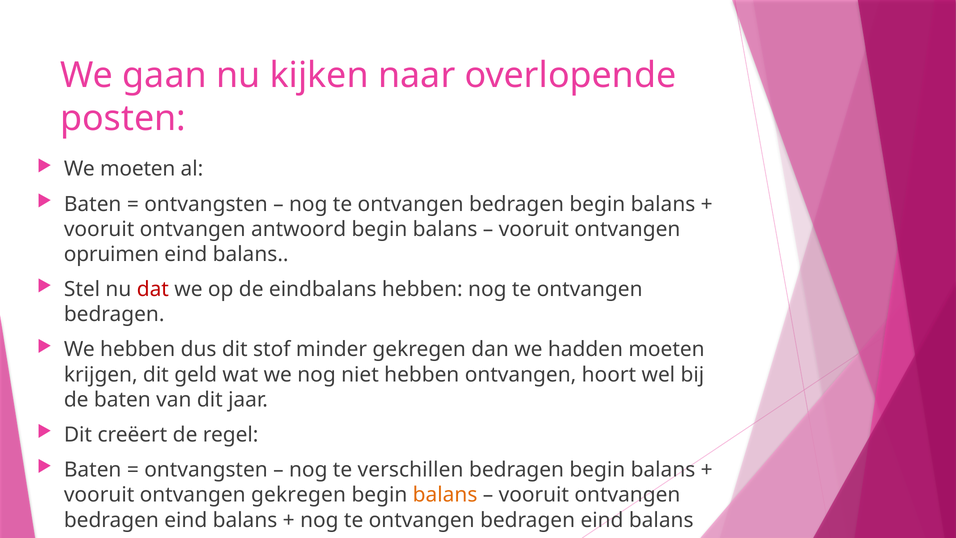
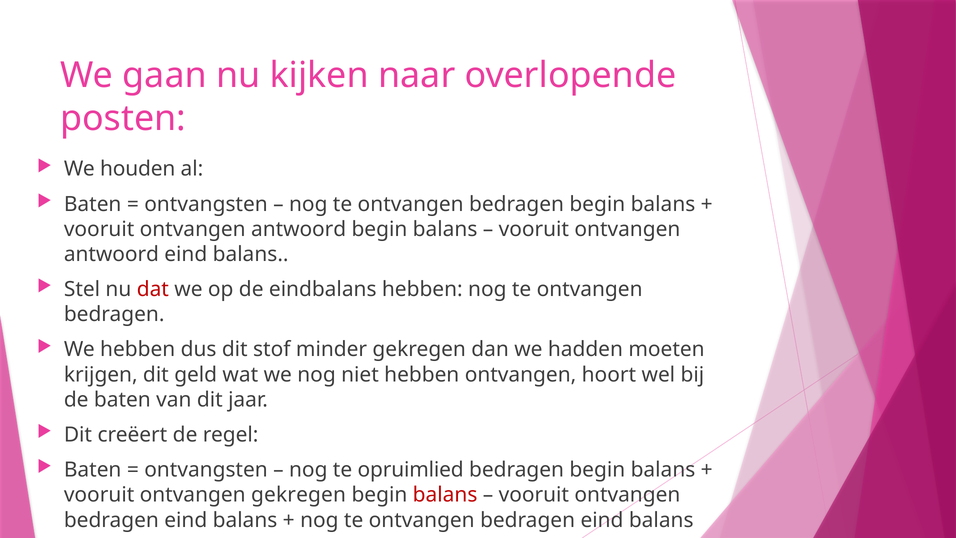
We moeten: moeten -> houden
opruimen at (112, 254): opruimen -> antwoord
verschillen: verschillen -> opruimlied
balans at (445, 495) colour: orange -> red
